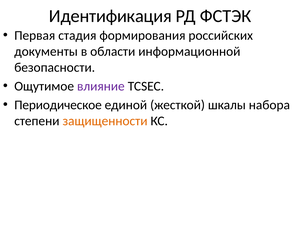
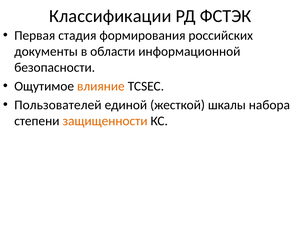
Идентификация: Идентификация -> Классификации
влияние colour: purple -> orange
Периодическое: Периодическое -> Пользователей
